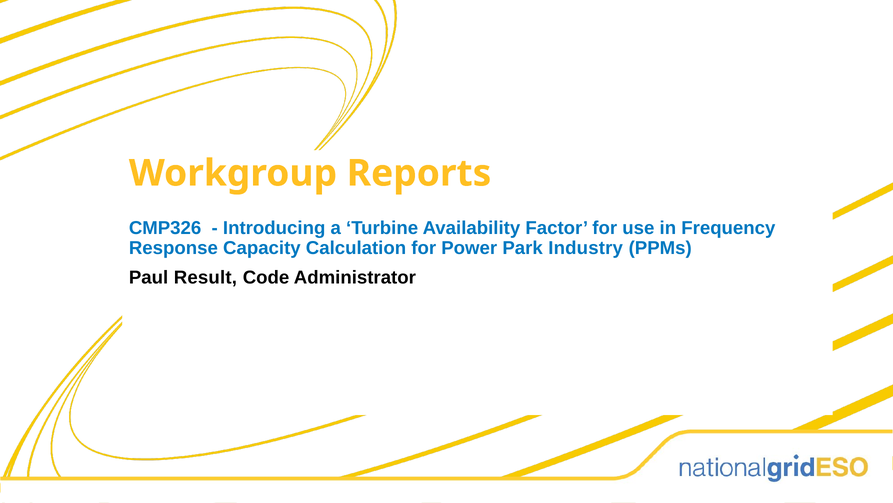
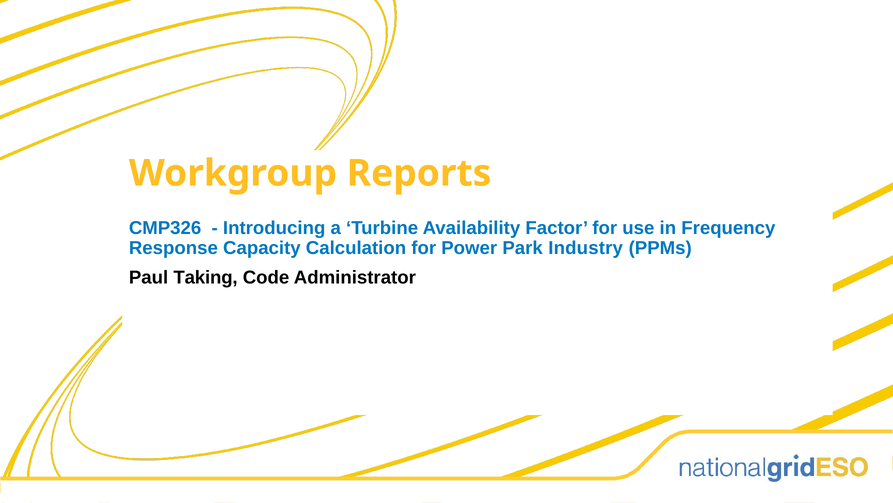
Result: Result -> Taking
